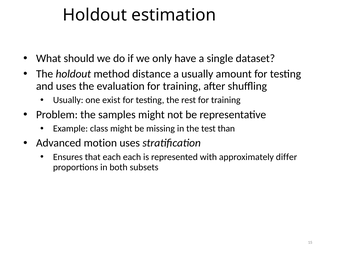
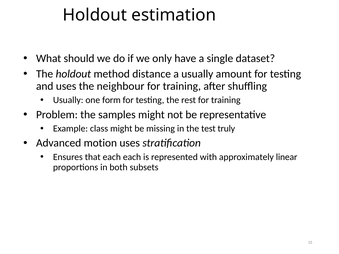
evaluation: evaluation -> neighbour
exist: exist -> form
than: than -> truly
differ: differ -> linear
